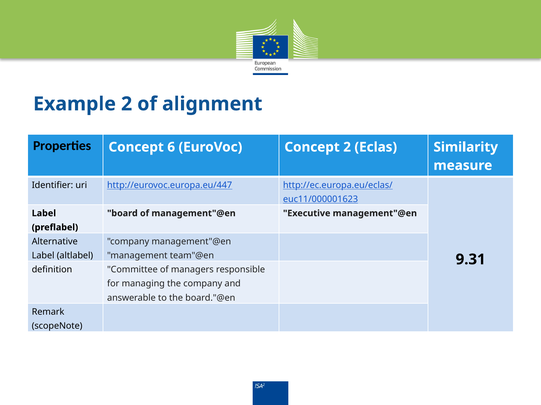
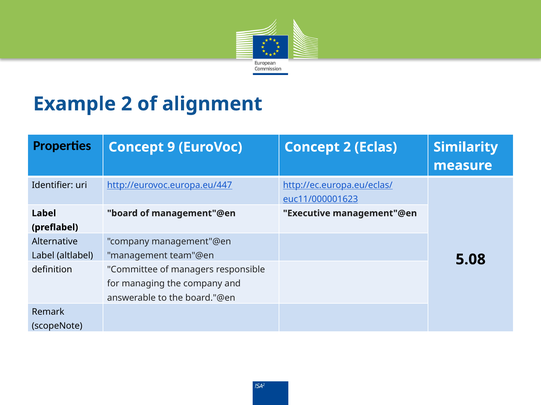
6: 6 -> 9
9.31: 9.31 -> 5.08
